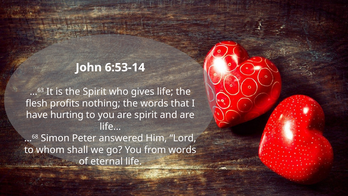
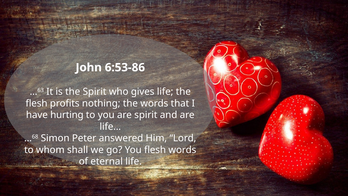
6:53-14: 6:53-14 -> 6:53-86
You from: from -> flesh
